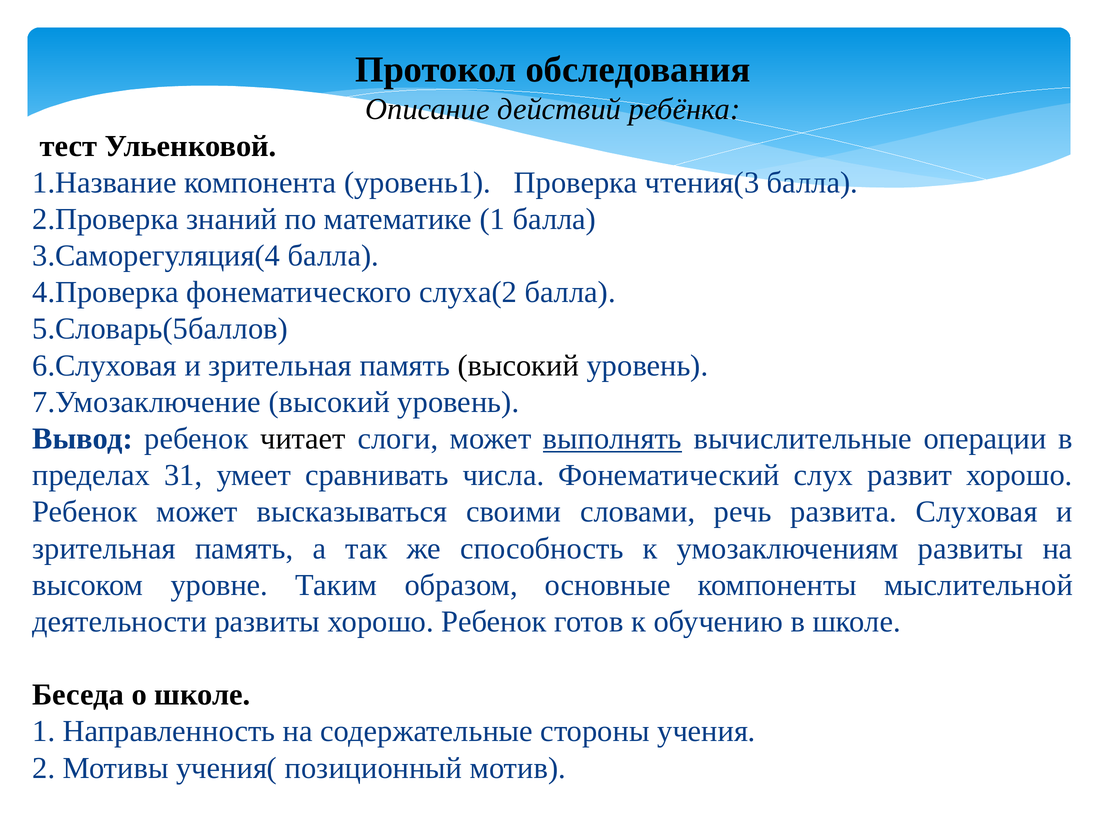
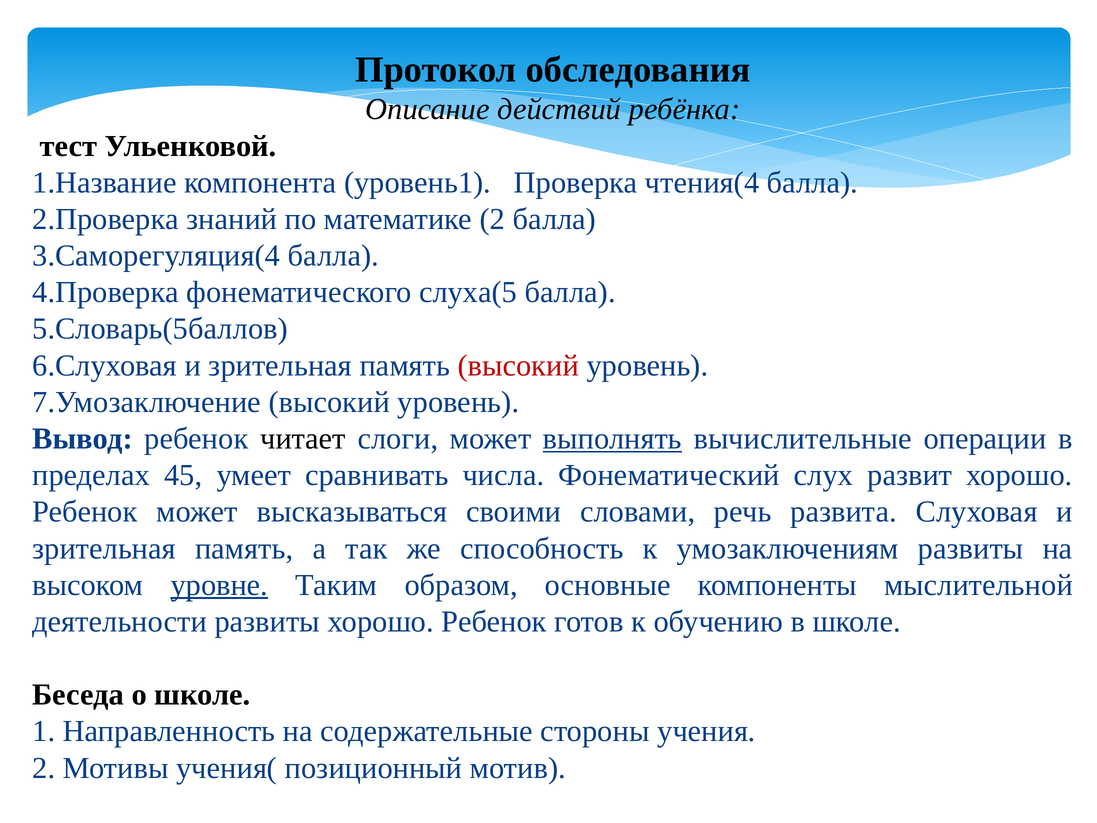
чтения(3: чтения(3 -> чтения(4
математике 1: 1 -> 2
слуха(2: слуха(2 -> слуха(5
высокий at (518, 365) colour: black -> red
31: 31 -> 45
уровне underline: none -> present
